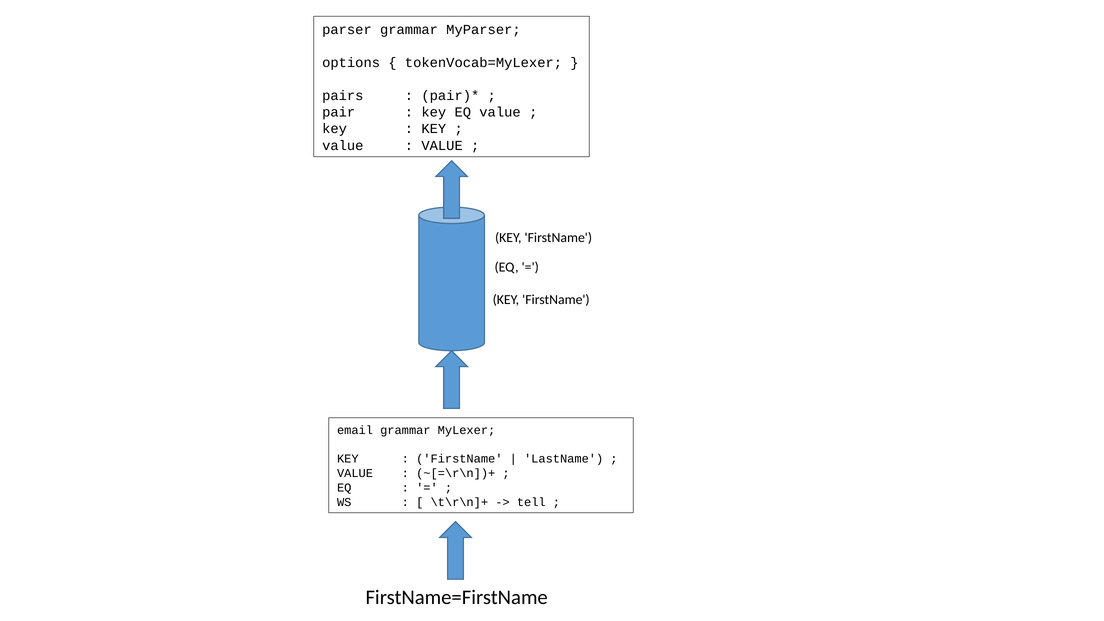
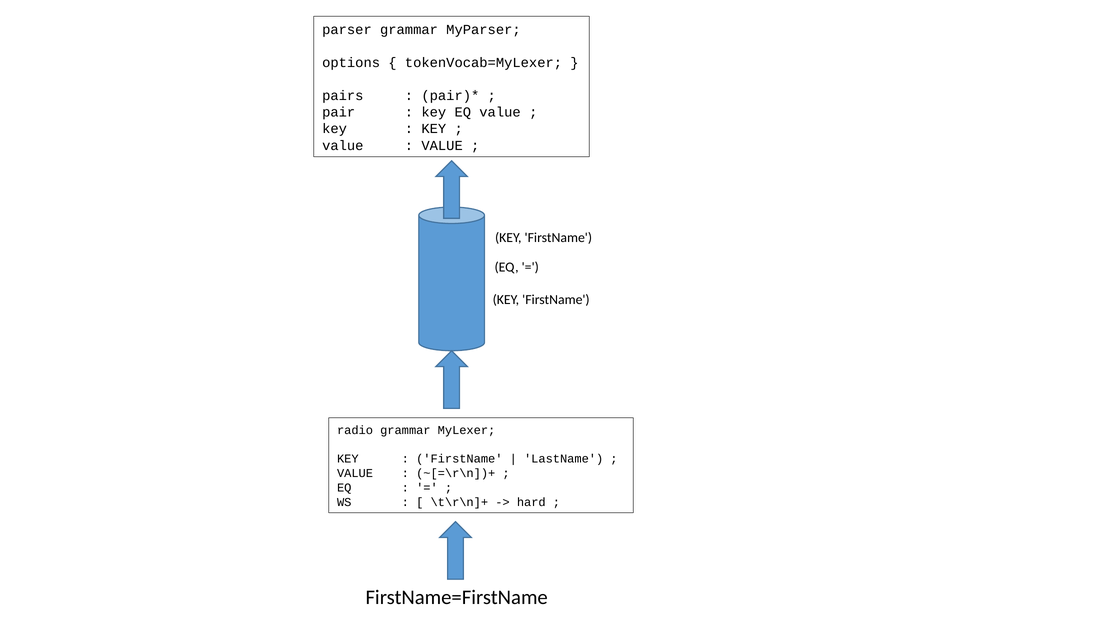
email: email -> radio
tell: tell -> hard
